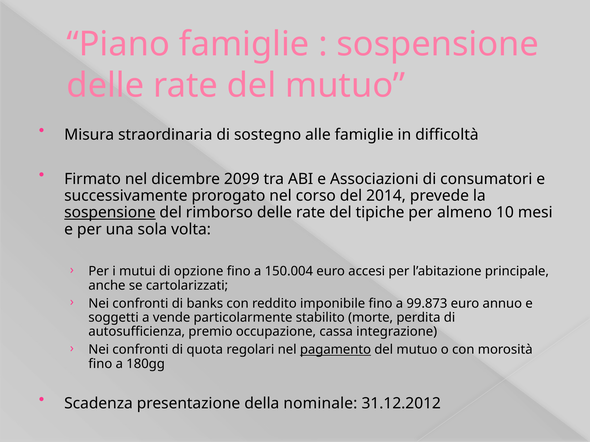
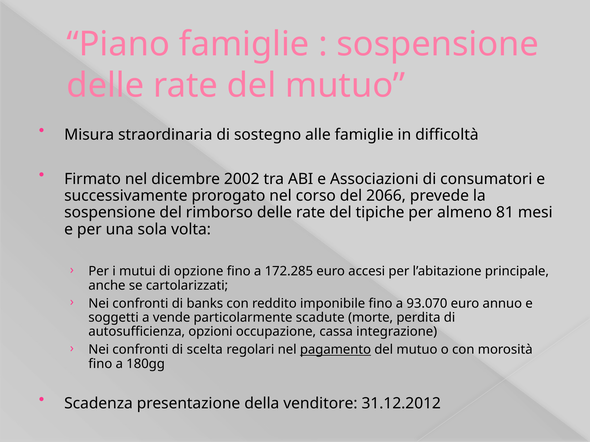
2099: 2099 -> 2002
2014: 2014 -> 2066
sospensione at (110, 213) underline: present -> none
10: 10 -> 81
150.004: 150.004 -> 172.285
99.873: 99.873 -> 93.070
stabilito: stabilito -> scadute
premio: premio -> opzioni
quota: quota -> scelta
nominale: nominale -> venditore
